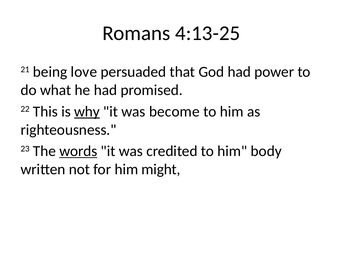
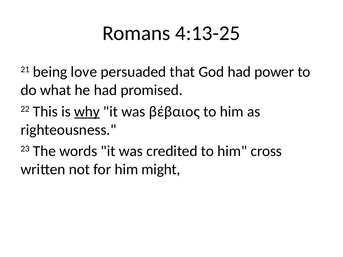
become: become -> βέβαιος
words underline: present -> none
body: body -> cross
